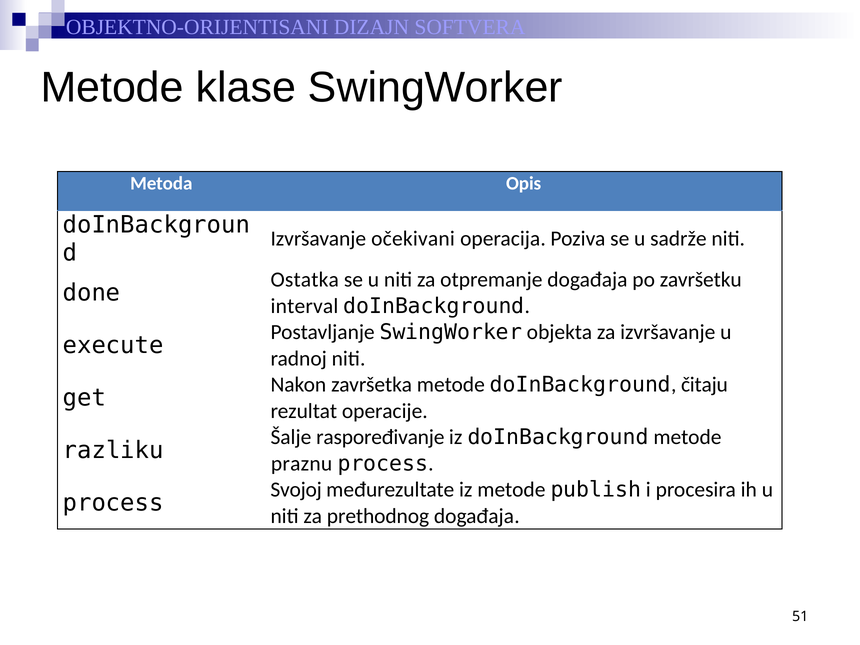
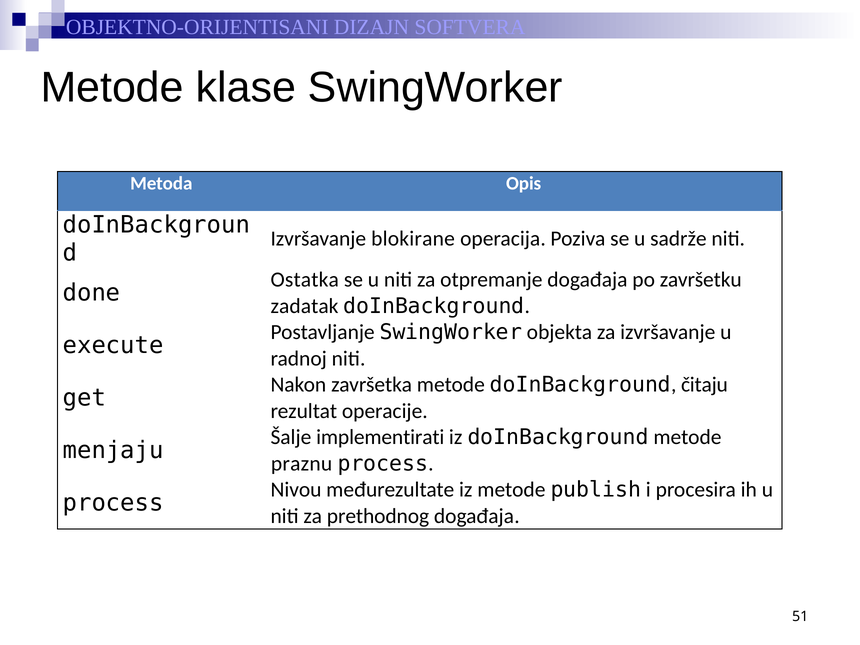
očekivani: očekivani -> blokirane
interval: interval -> zadatak
raspoređivanje: raspoređivanje -> implementirati
razliku: razliku -> menjaju
Svojoj: Svojoj -> Nivou
